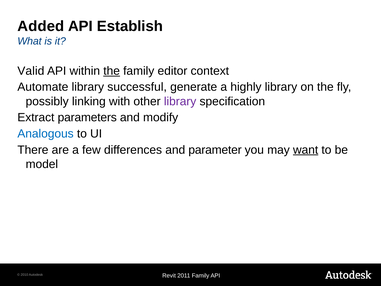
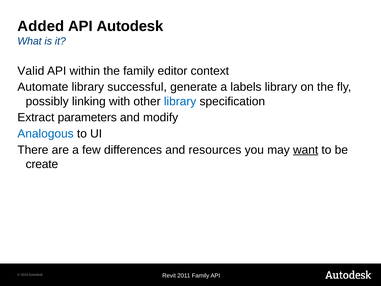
API Establish: Establish -> Autodesk
the at (112, 71) underline: present -> none
highly: highly -> labels
library at (180, 101) colour: purple -> blue
parameter: parameter -> resources
model: model -> create
